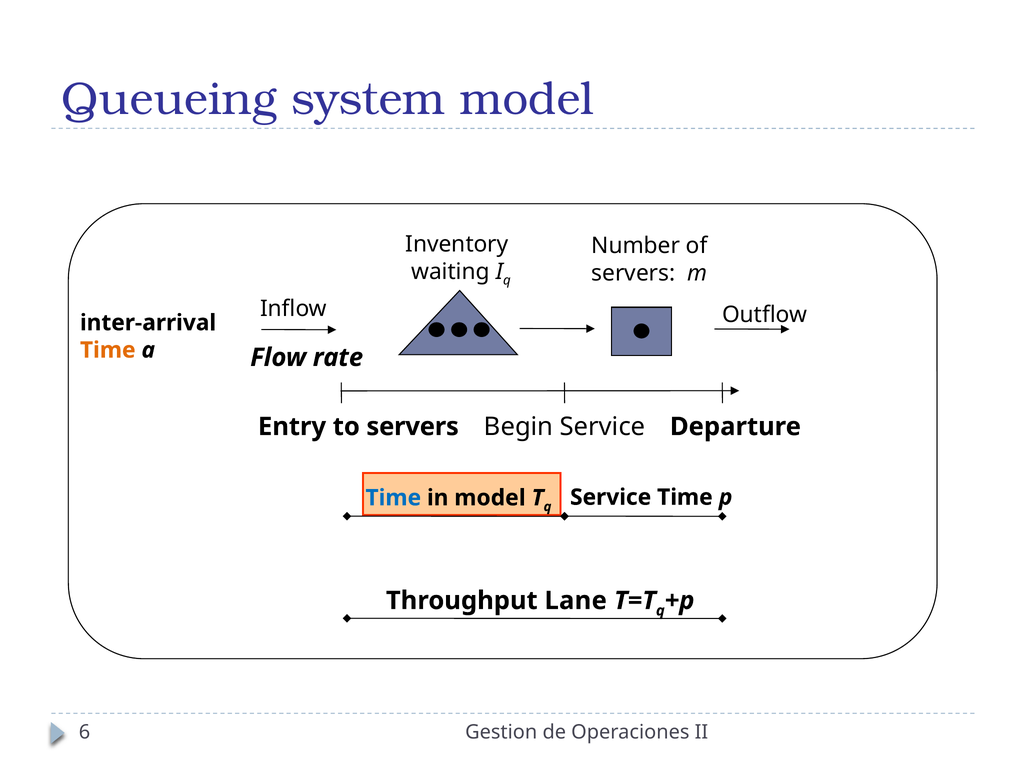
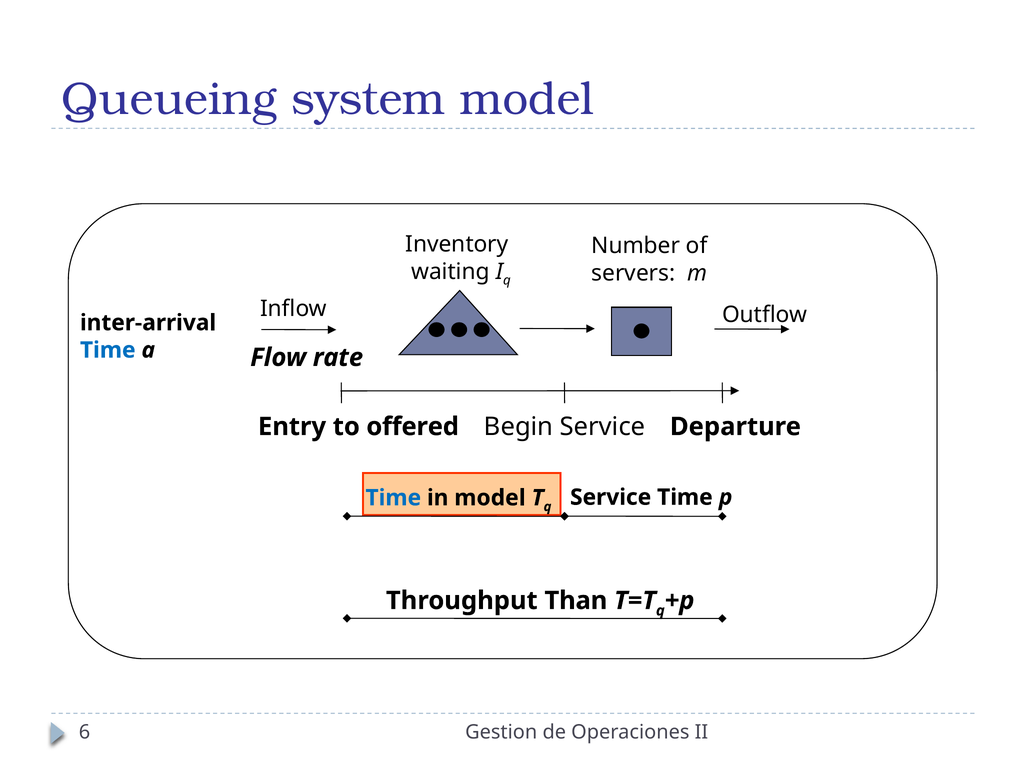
Time at (108, 350) colour: orange -> blue
to servers: servers -> offered
Lane: Lane -> Than
